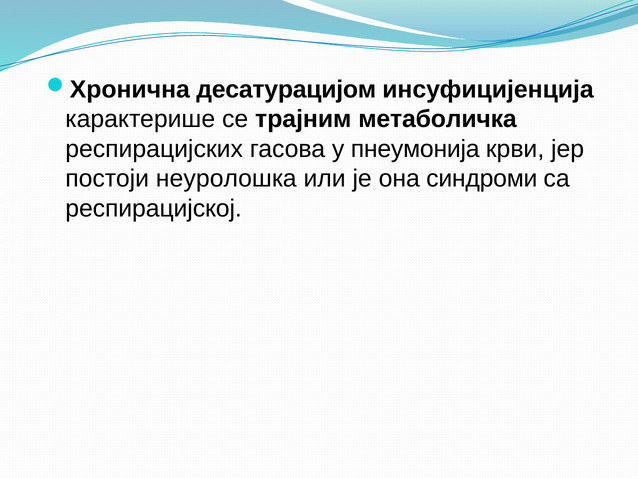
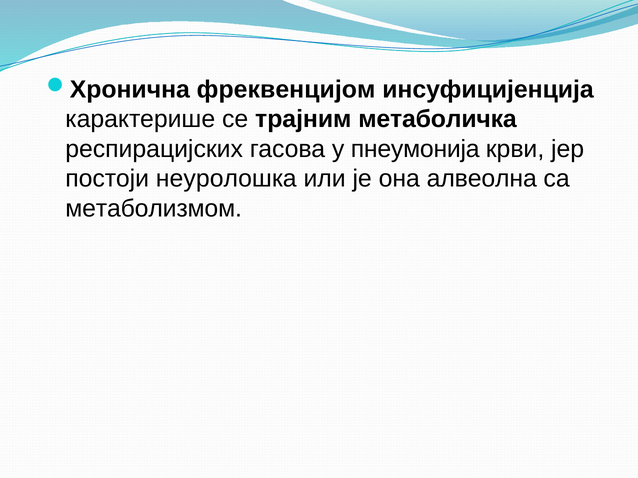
десатурацијом: десатурацијом -> фреквенцијом
синдроми: синдроми -> алвеолна
респирацијској: респирацијској -> метаболизмом
